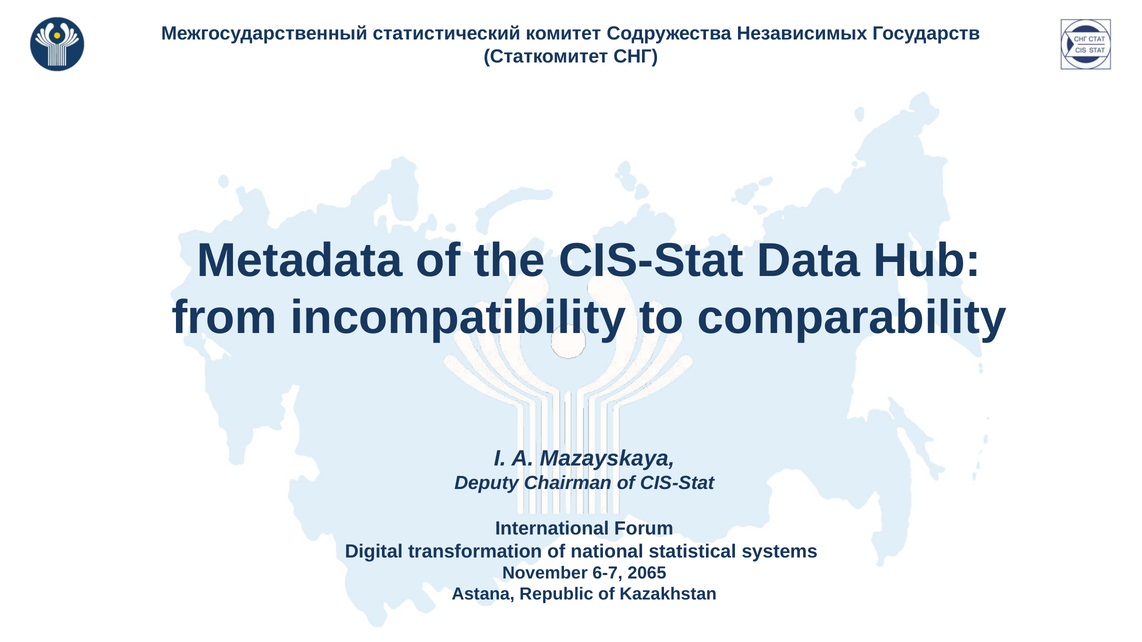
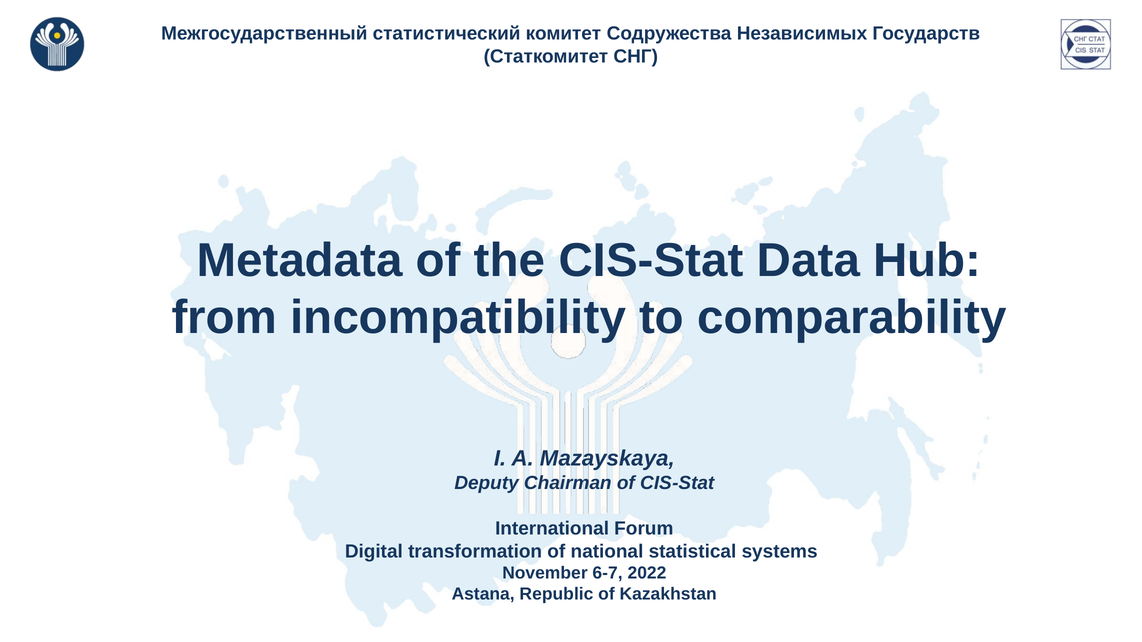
2065: 2065 -> 2022
